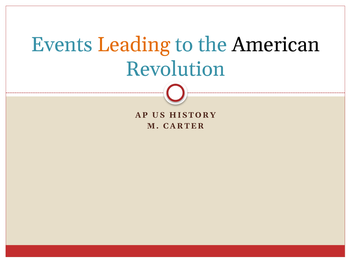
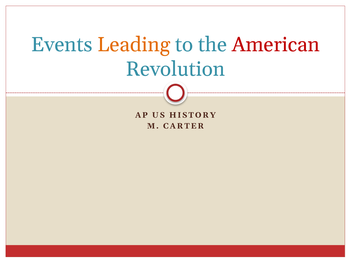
American colour: black -> red
